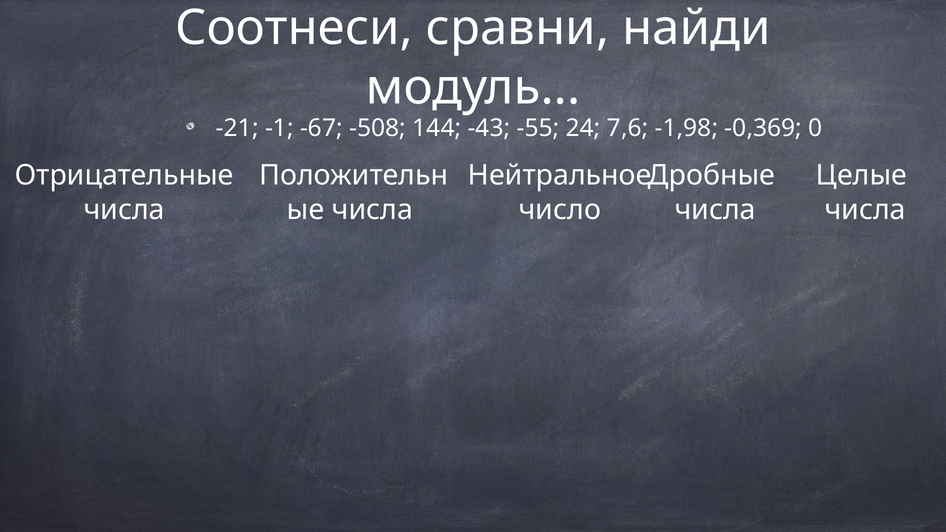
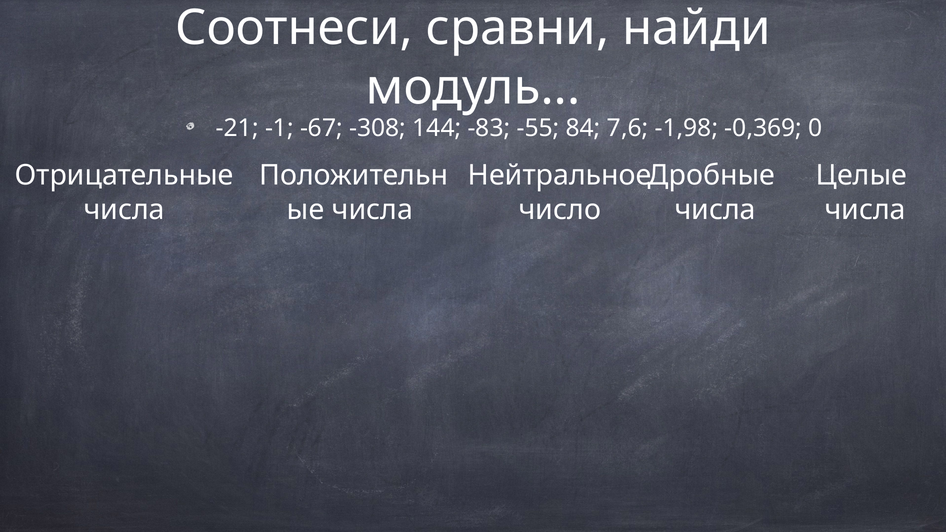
-508: -508 -> -308
-43: -43 -> -83
24: 24 -> 84
